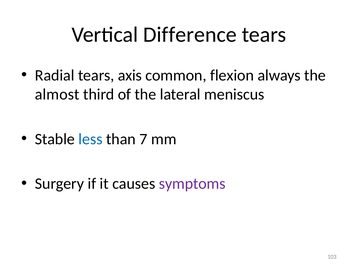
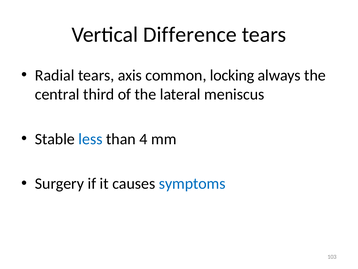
flexion: flexion -> locking
almost: almost -> central
7: 7 -> 4
symptoms colour: purple -> blue
